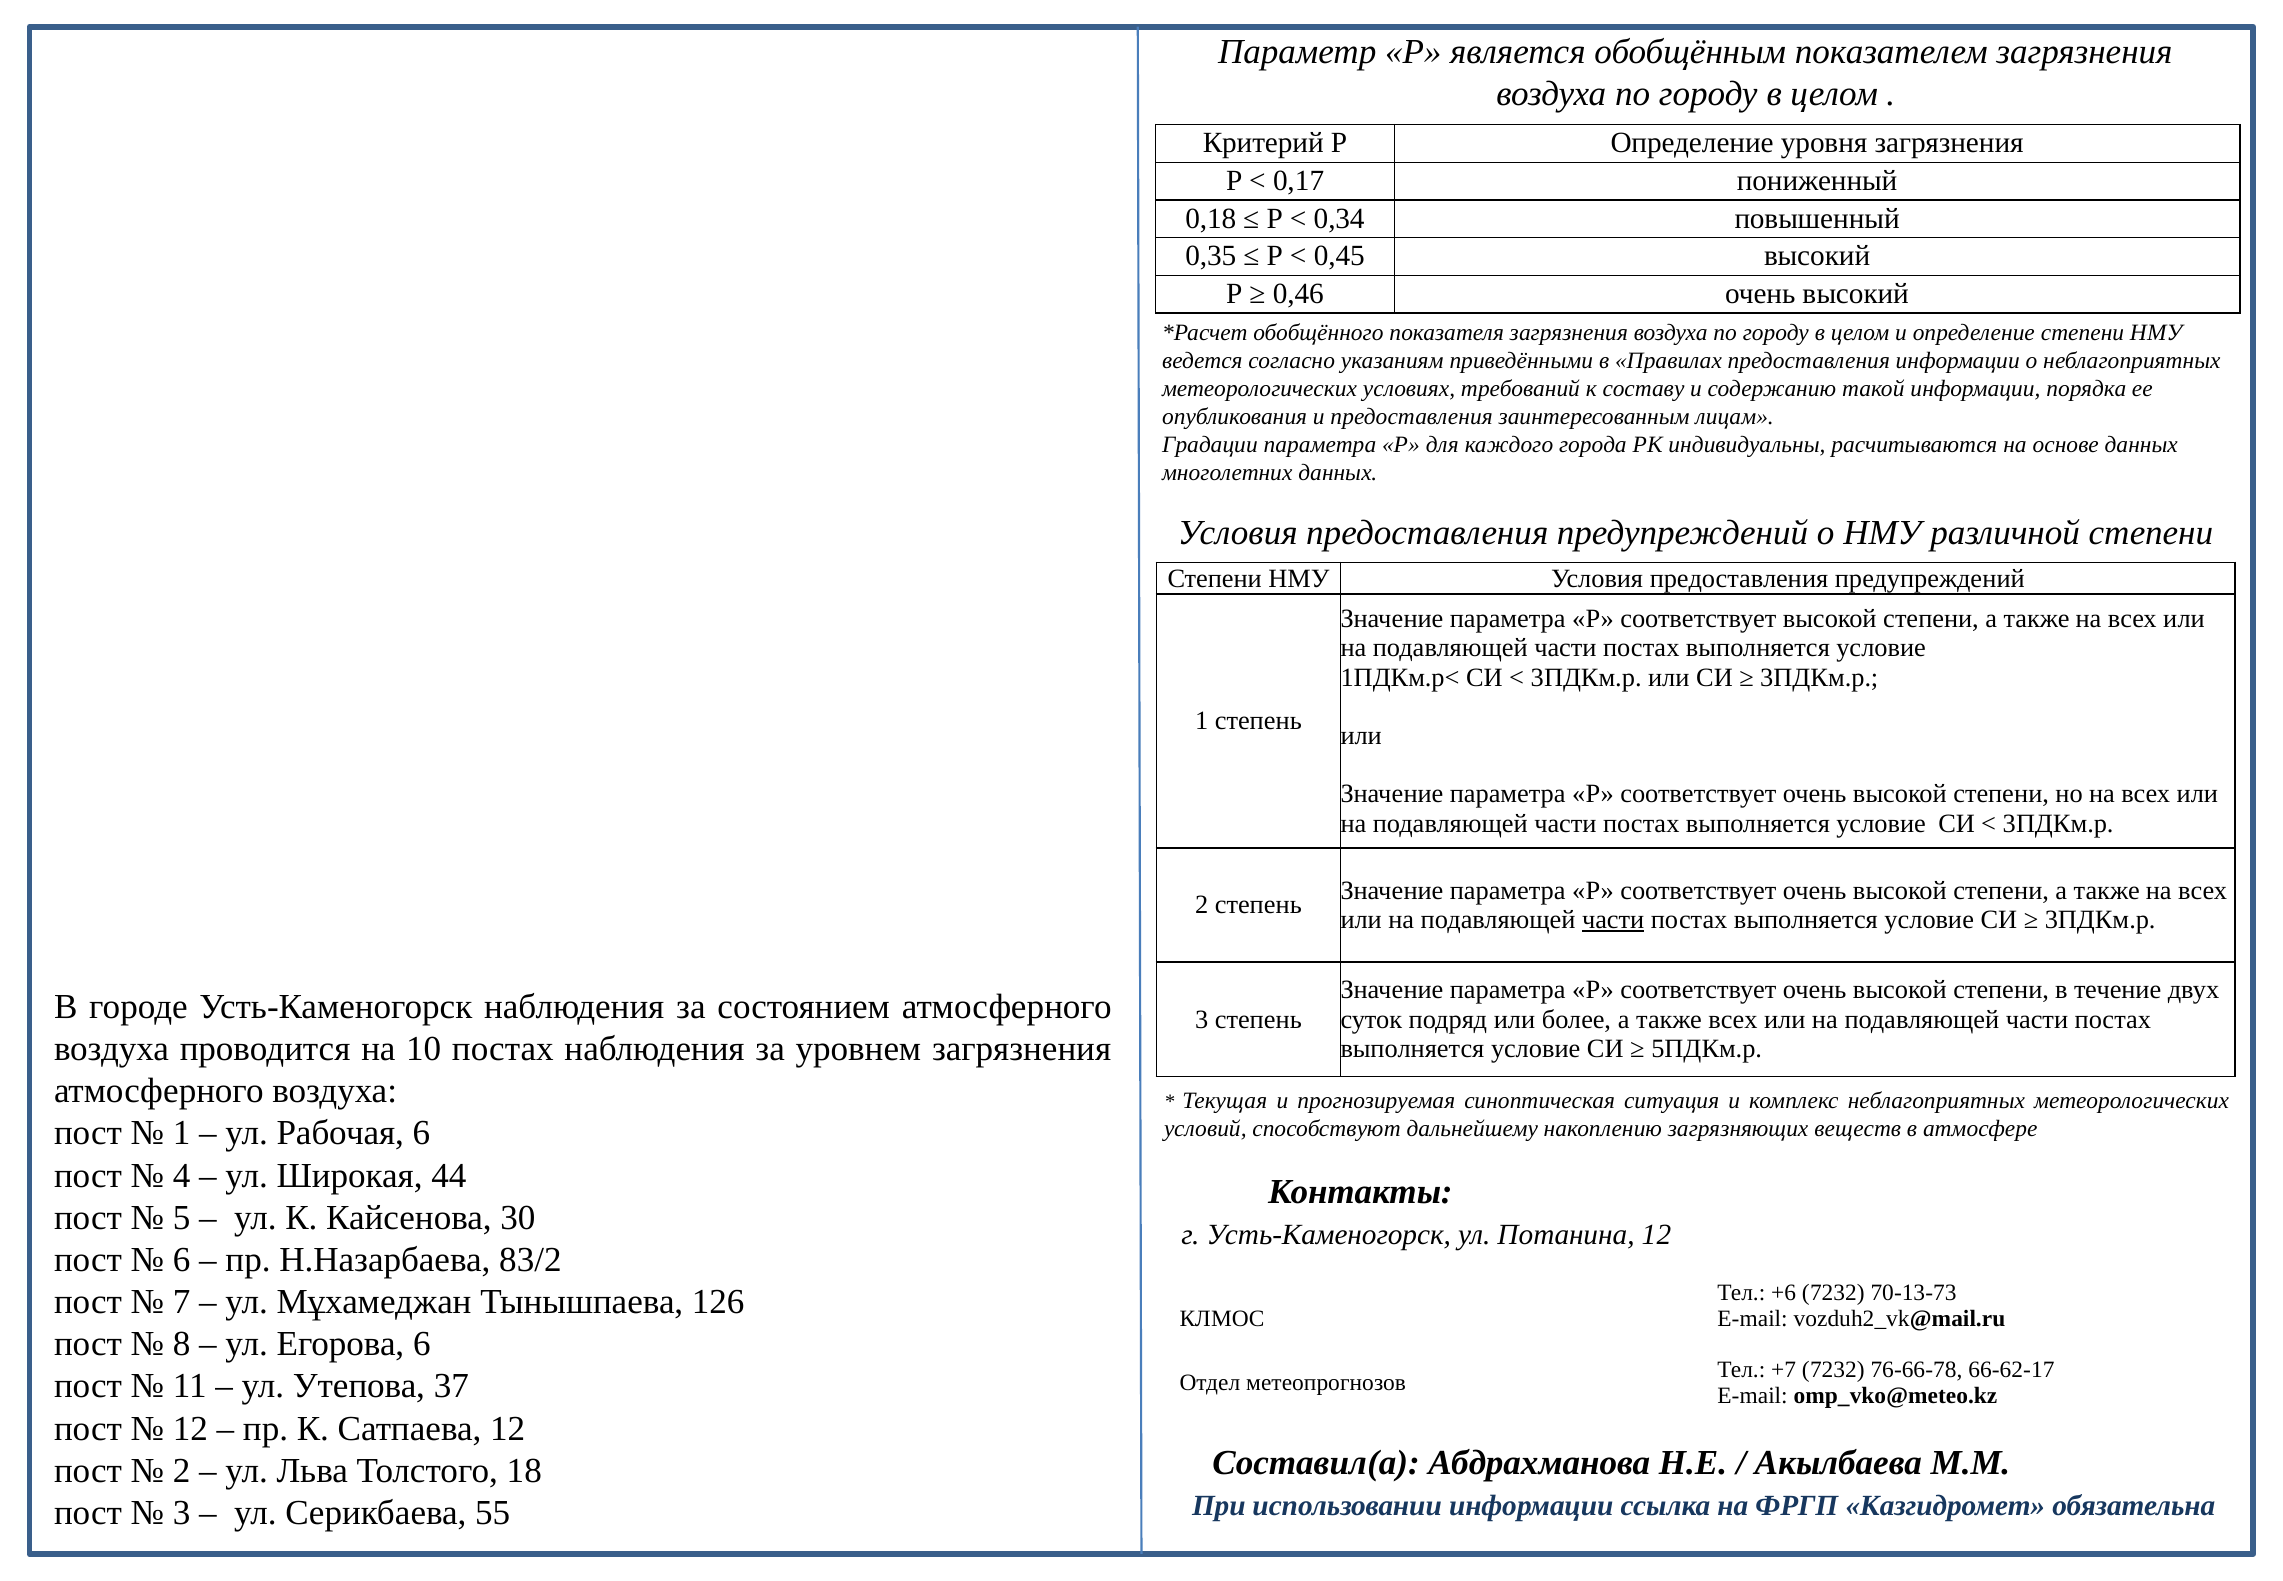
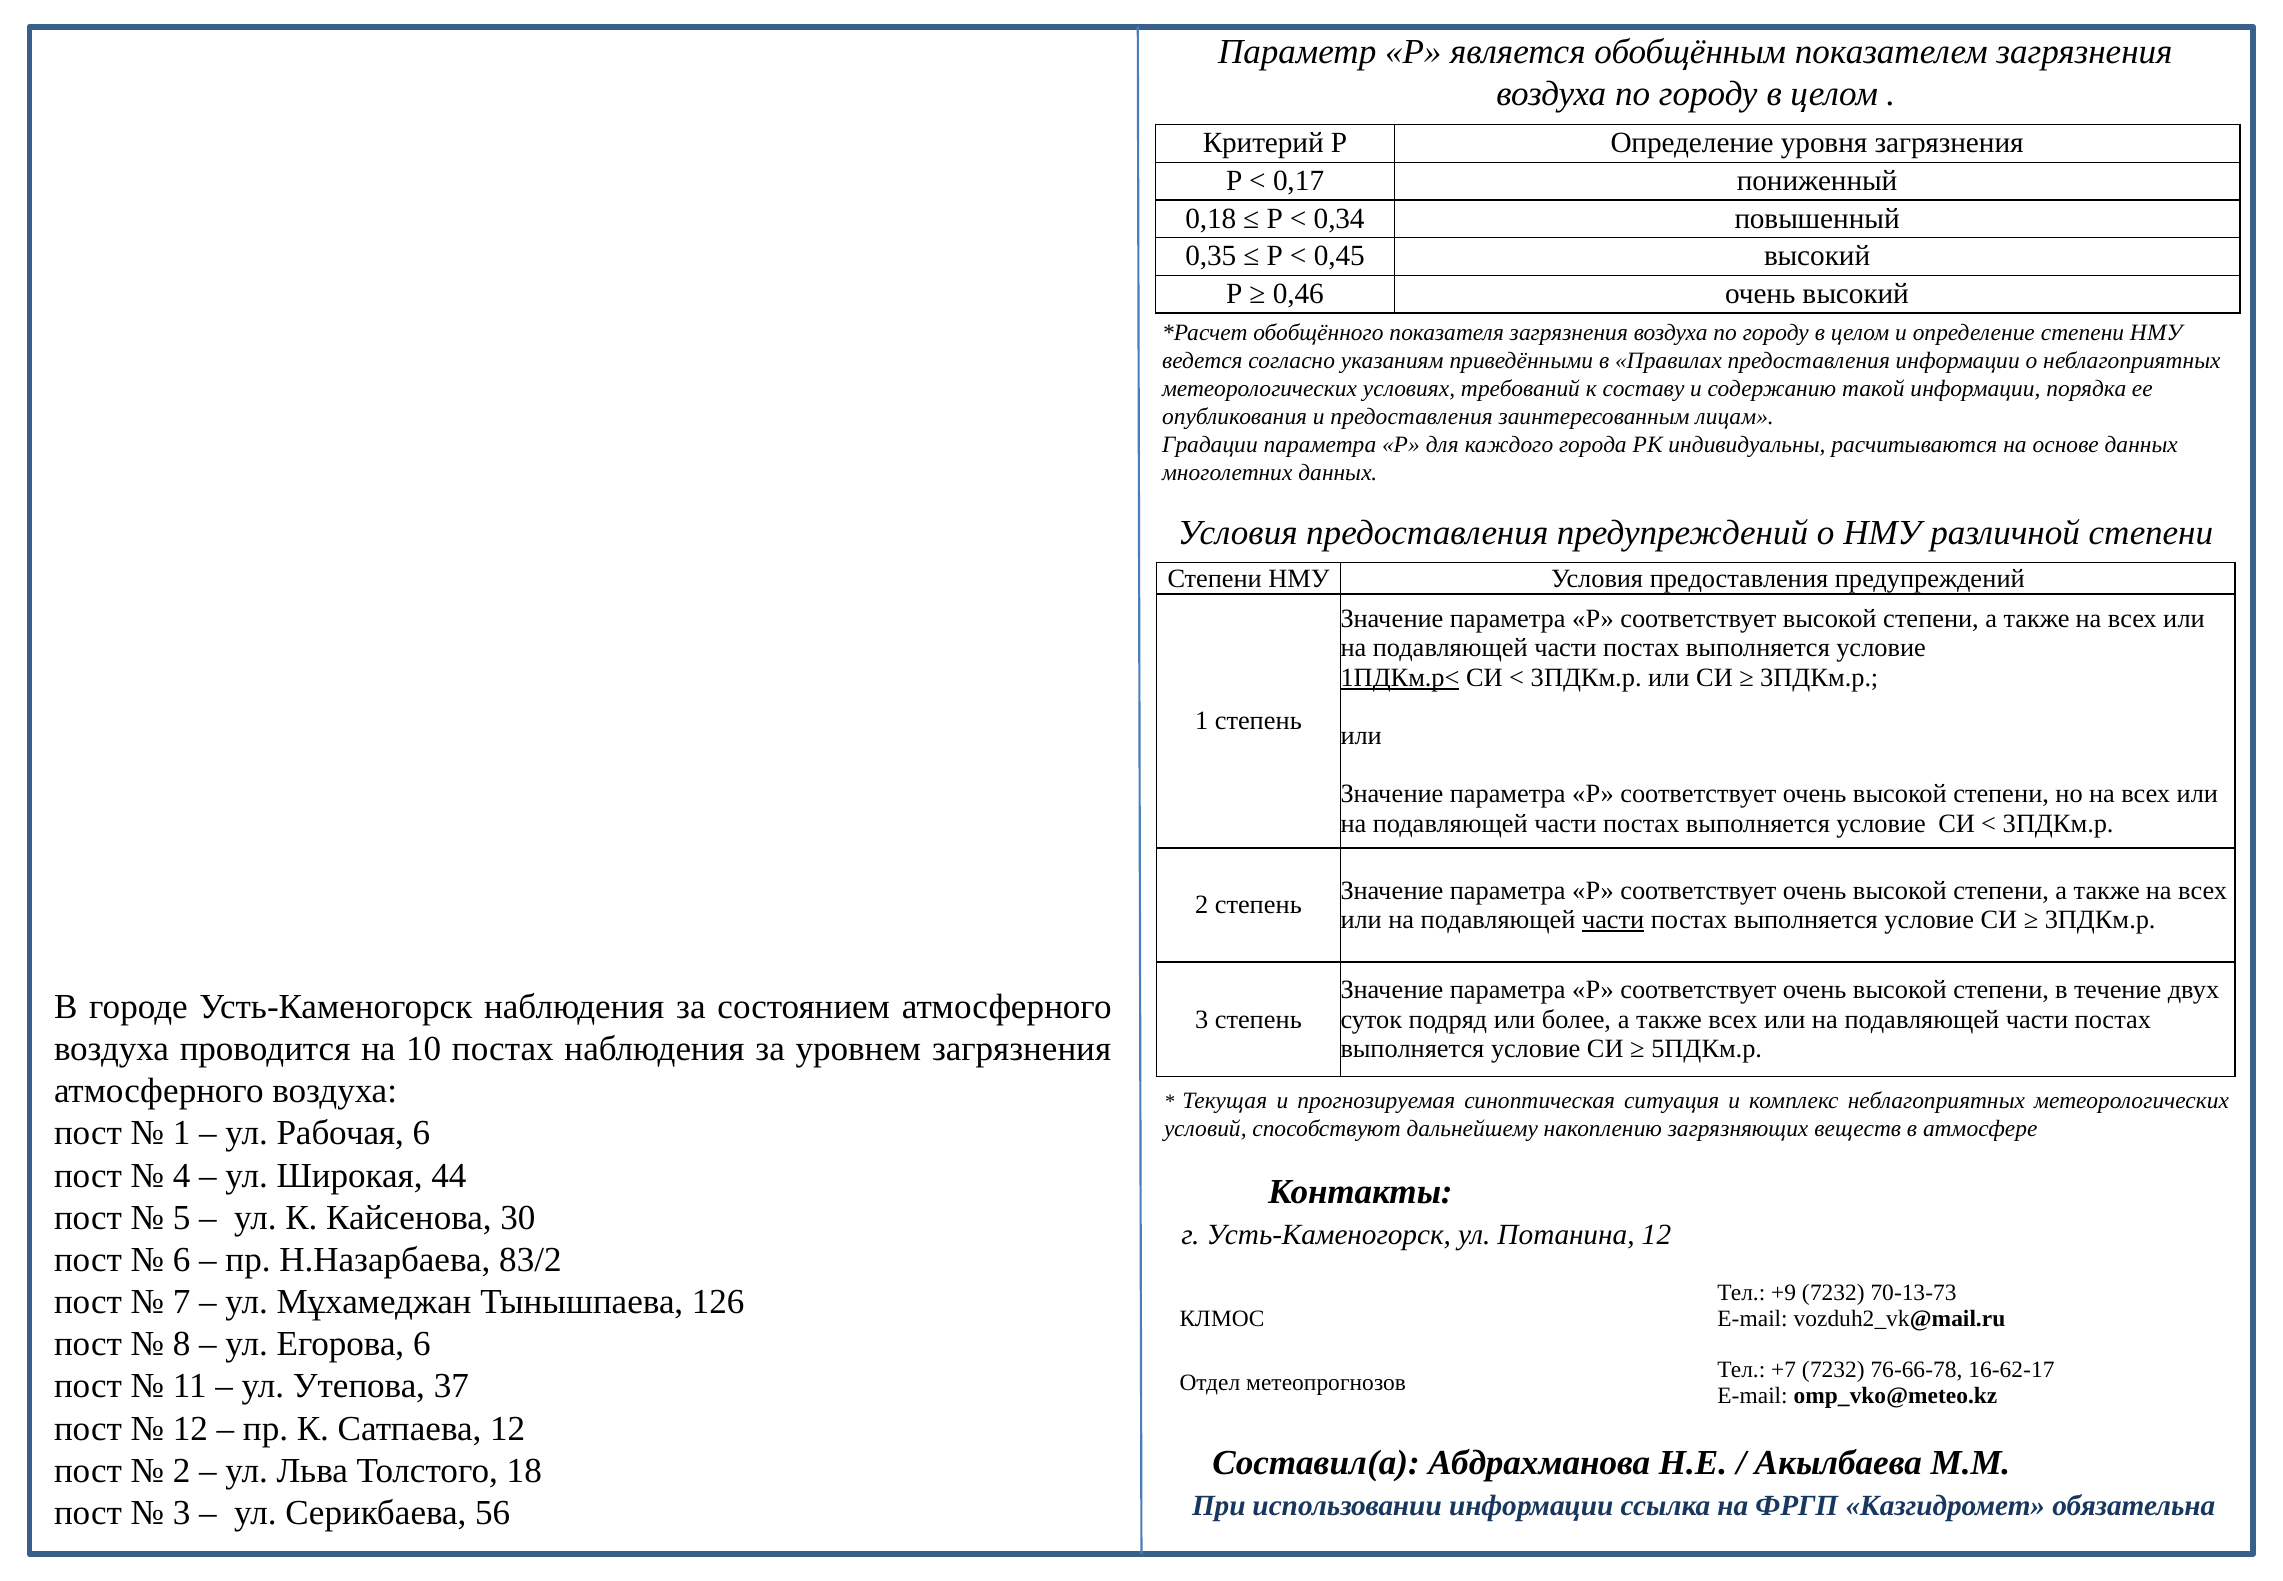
1ПДКм.р< underline: none -> present
+6: +6 -> +9
66-62-17: 66-62-17 -> 16-62-17
55: 55 -> 56
